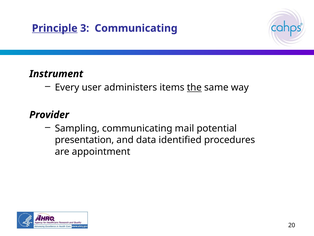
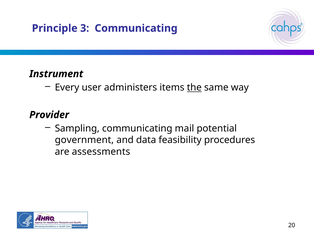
Principle underline: present -> none
presentation: presentation -> government
identified: identified -> feasibility
appointment: appointment -> assessments
